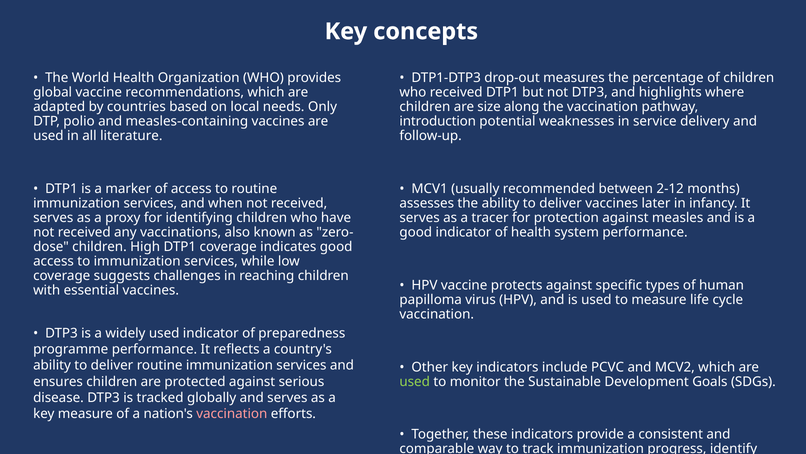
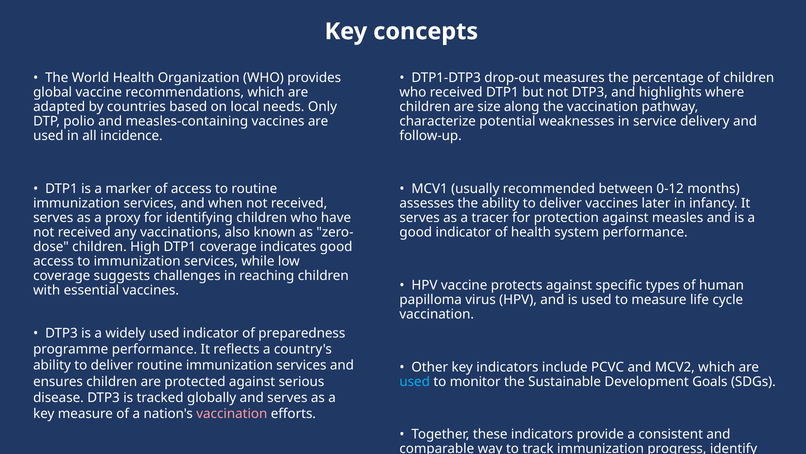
introduction: introduction -> characterize
literature: literature -> incidence
2-12: 2-12 -> 0-12
used at (415, 381) colour: light green -> light blue
